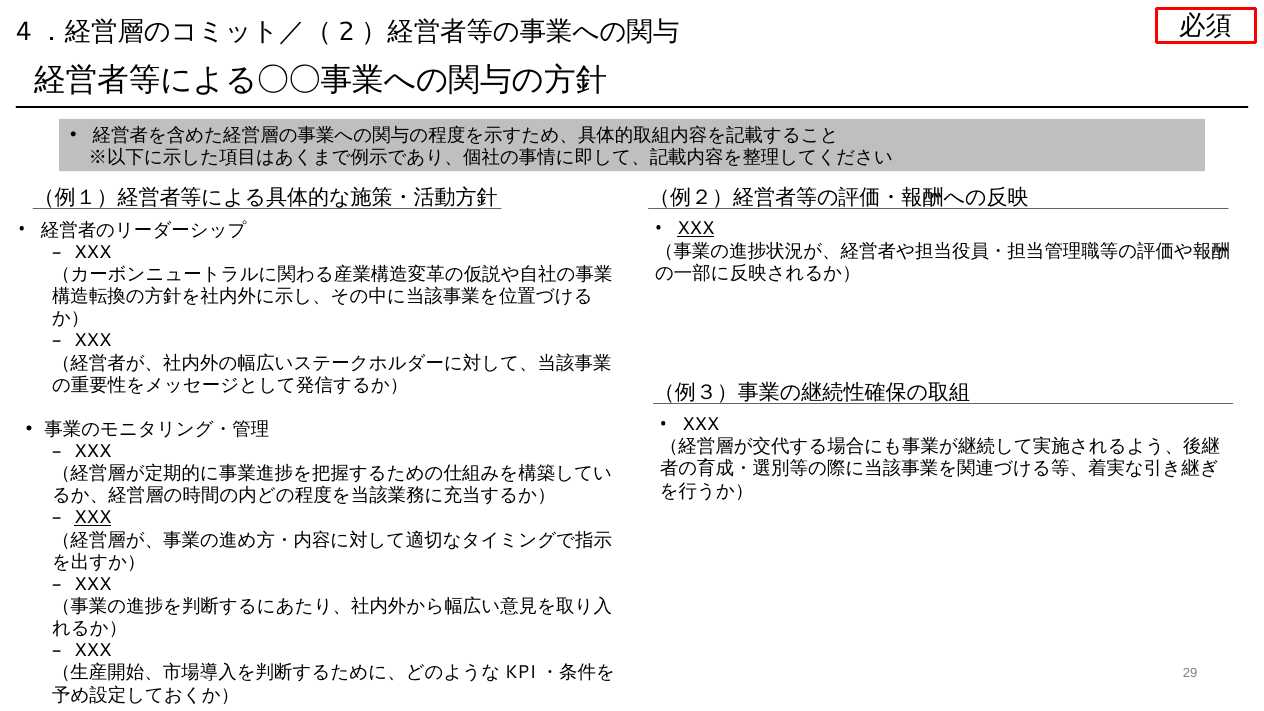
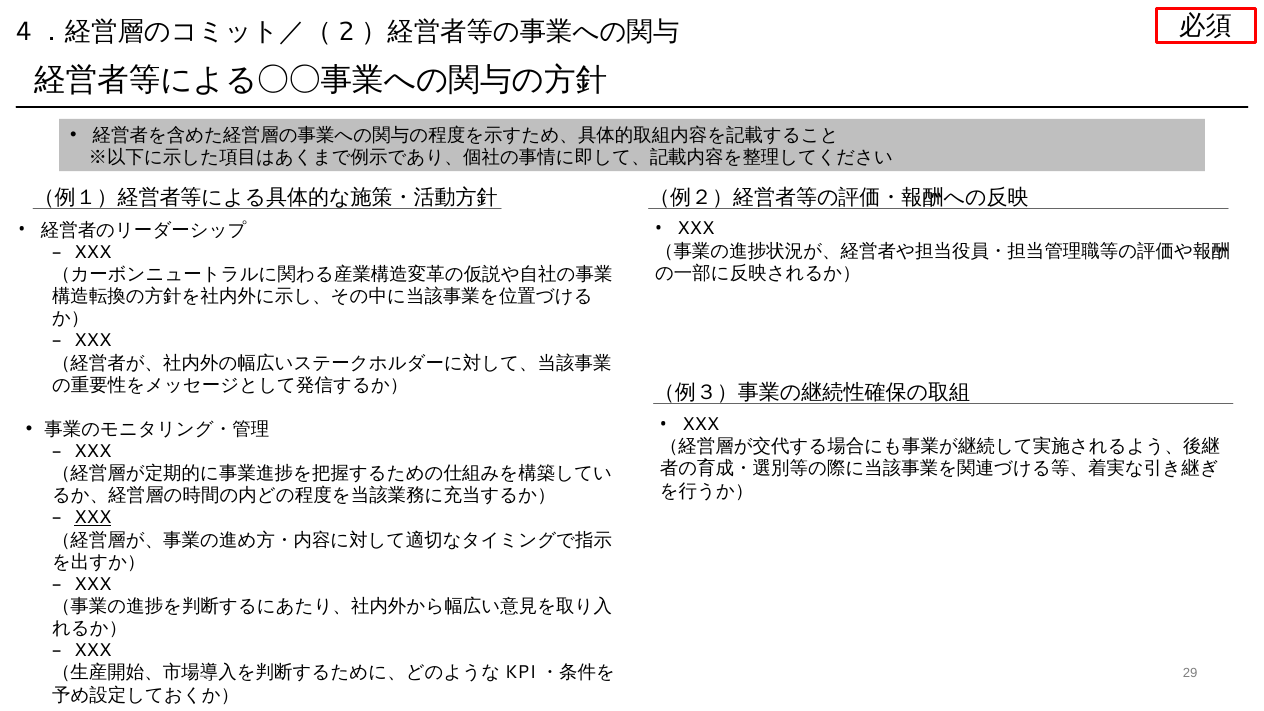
XXX at (696, 229) underline: present -> none
